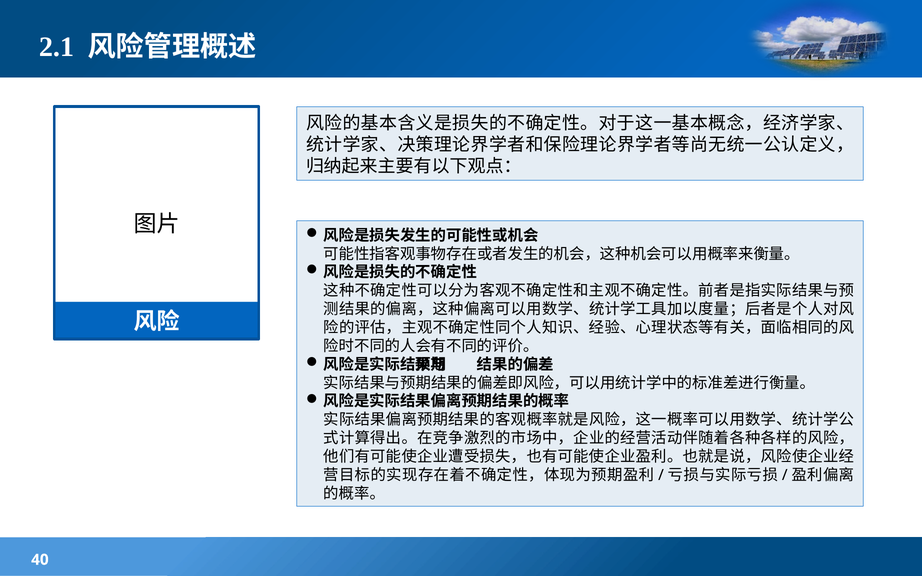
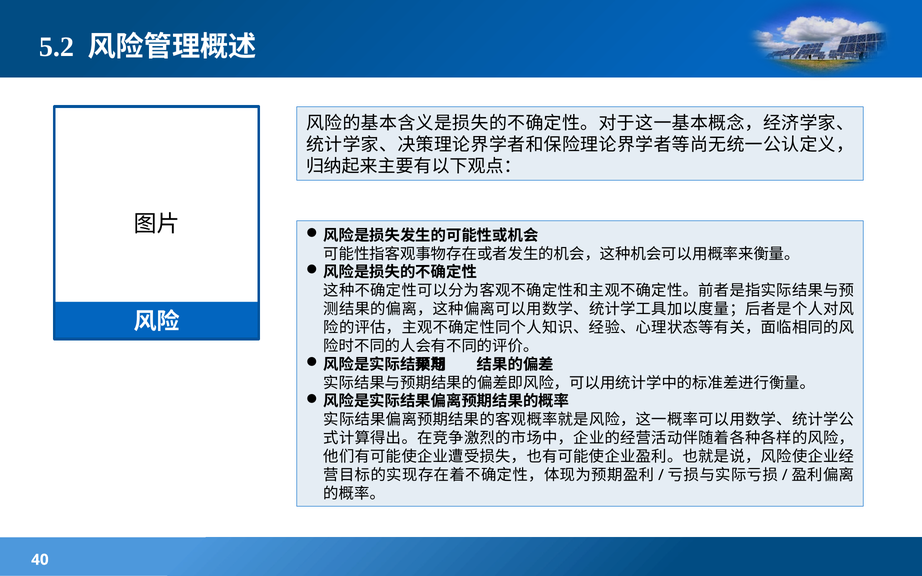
2.1: 2.1 -> 5.2
